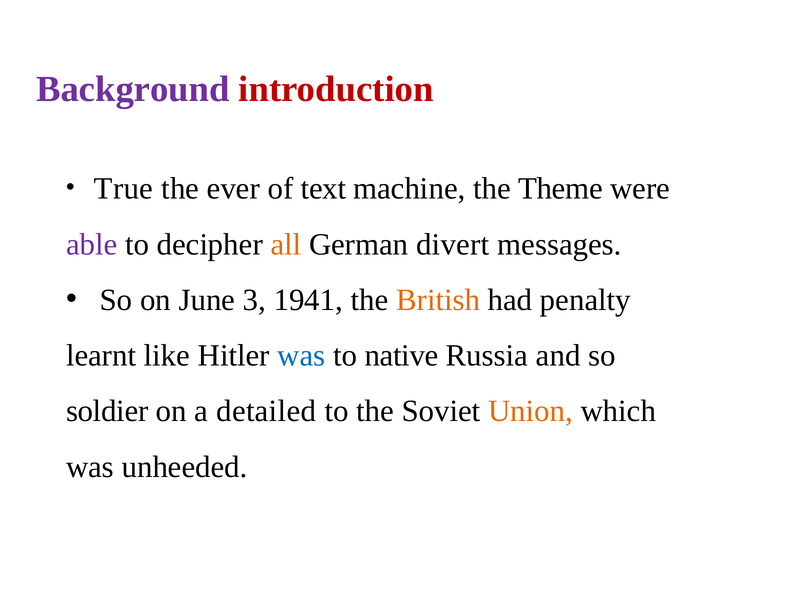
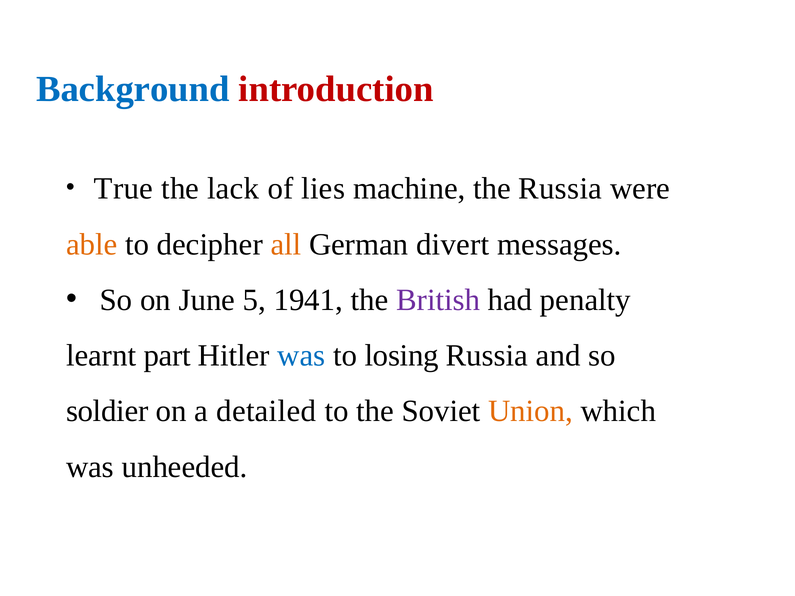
Background colour: purple -> blue
ever: ever -> lack
text: text -> lies
the Theme: Theme -> Russia
able colour: purple -> orange
3: 3 -> 5
British colour: orange -> purple
like: like -> part
native: native -> losing
